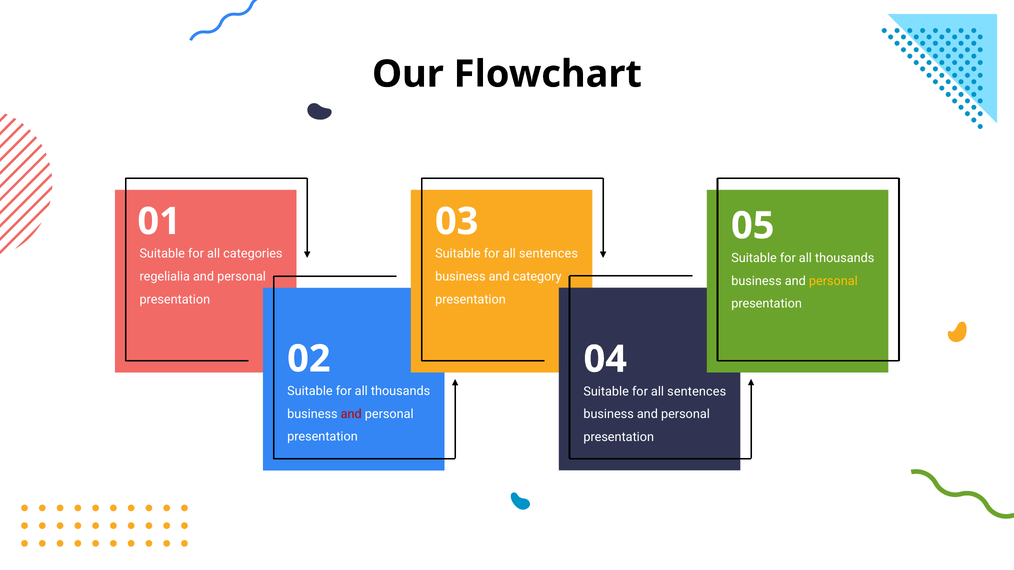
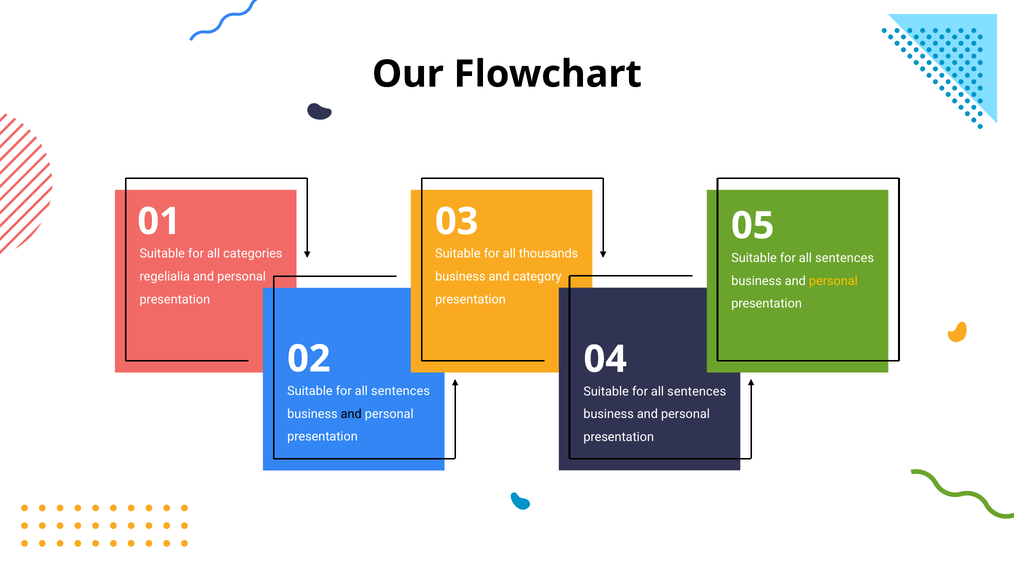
sentences at (548, 254): sentences -> thousands
thousands at (845, 258): thousands -> sentences
thousands at (401, 391): thousands -> sentences
and at (351, 414) colour: red -> black
